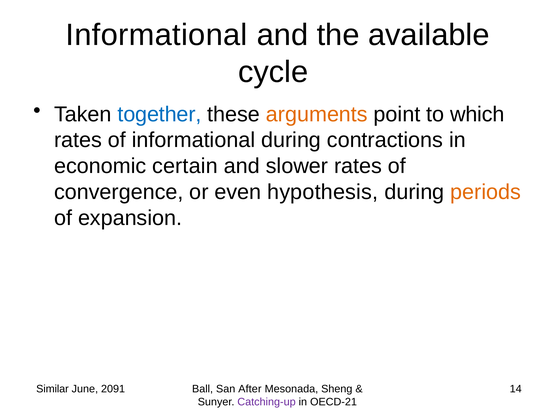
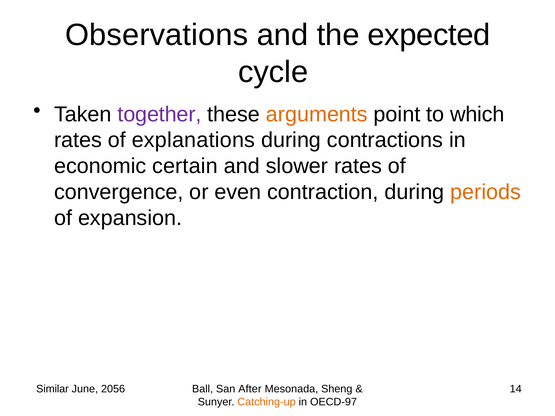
Informational at (157, 35): Informational -> Observations
available: available -> expected
together colour: blue -> purple
of informational: informational -> explanations
hypothesis: hypothesis -> contraction
2091: 2091 -> 2056
Catching-up colour: purple -> orange
OECD-21: OECD-21 -> OECD-97
